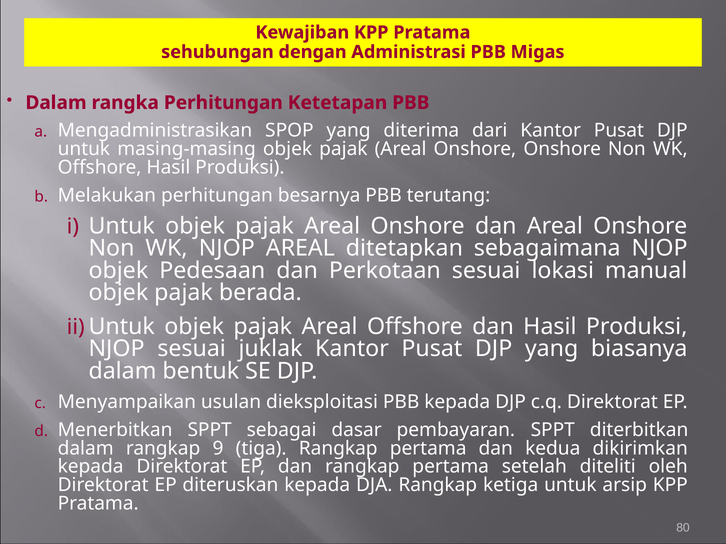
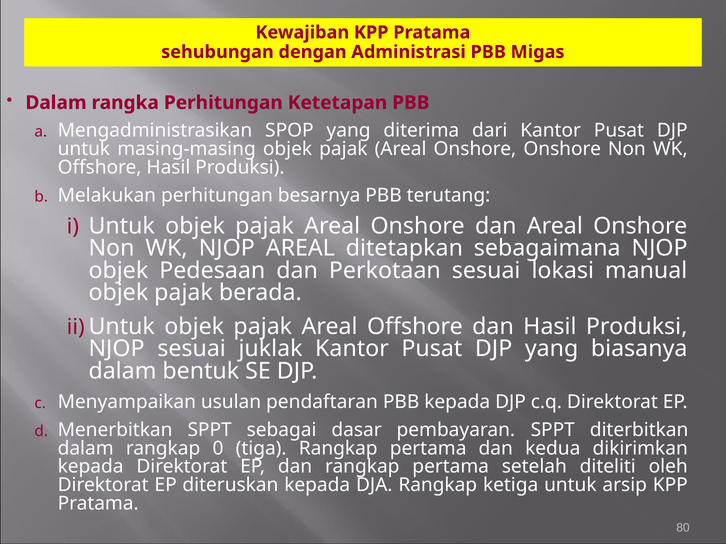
dieksploitasi: dieksploitasi -> pendaftaran
9: 9 -> 0
